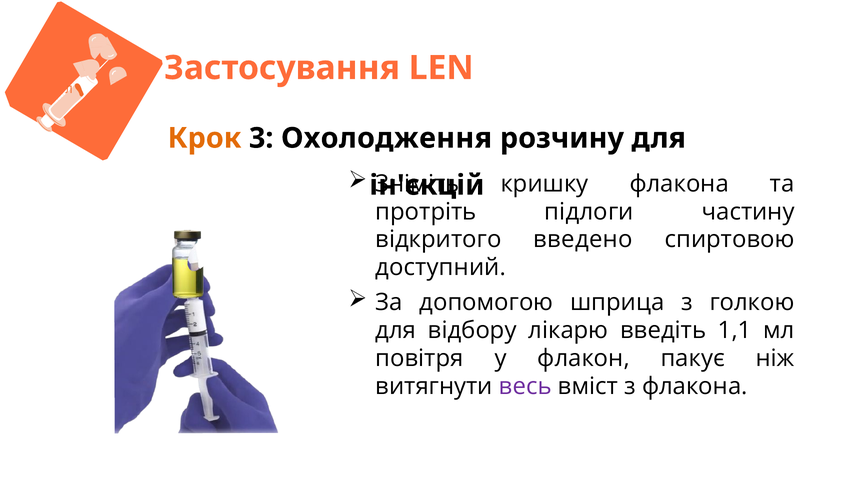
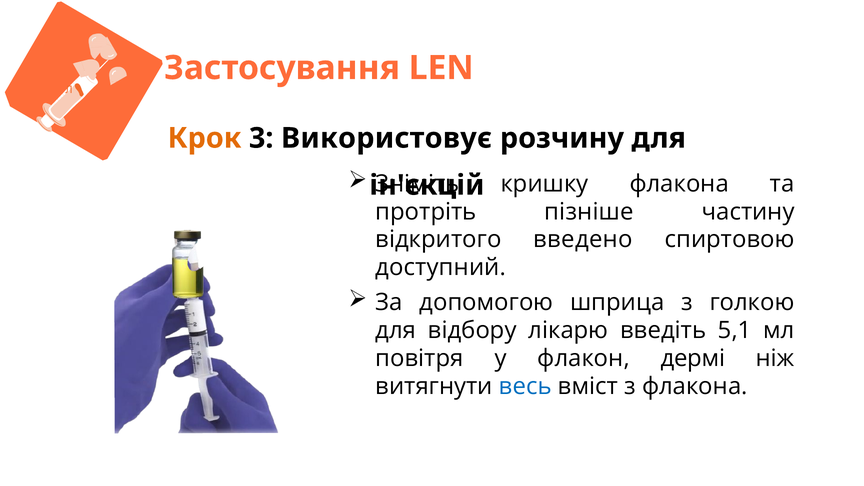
Охолодження: Охолодження -> Використовує
підлоги: підлоги -> пізніше
1,1: 1,1 -> 5,1
пакує: пакує -> дермі
весь colour: purple -> blue
